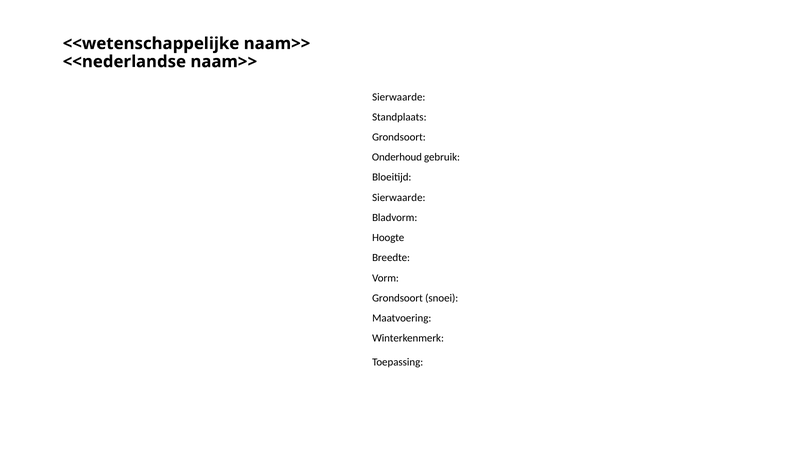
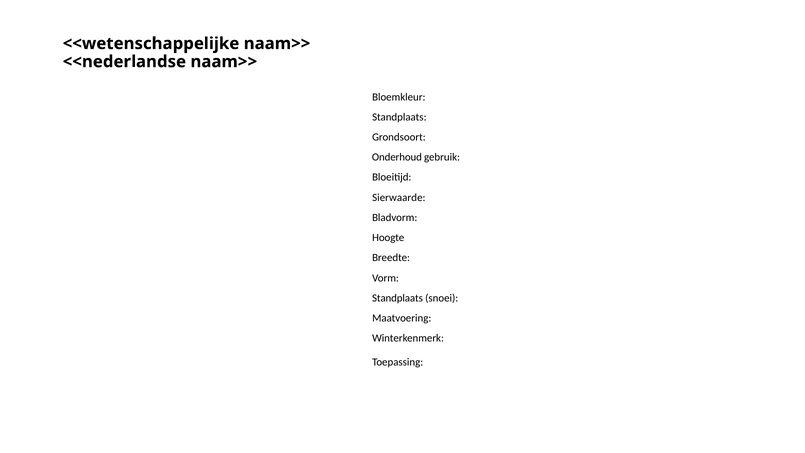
Sierwaarde at (399, 97): Sierwaarde -> Bloemkleur
Grondsoort at (397, 298): Grondsoort -> Standplaats
